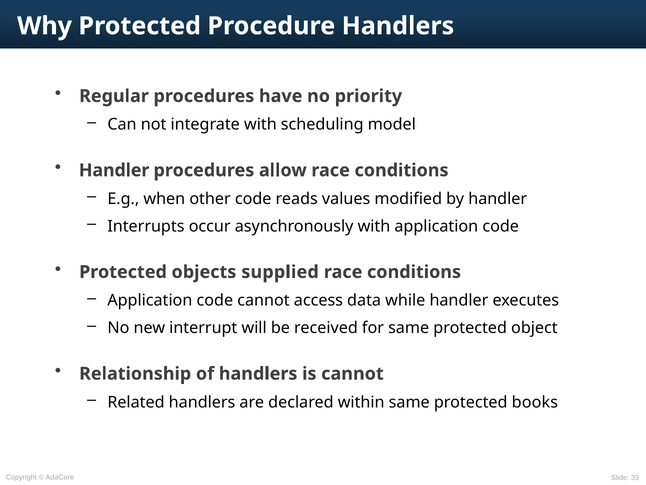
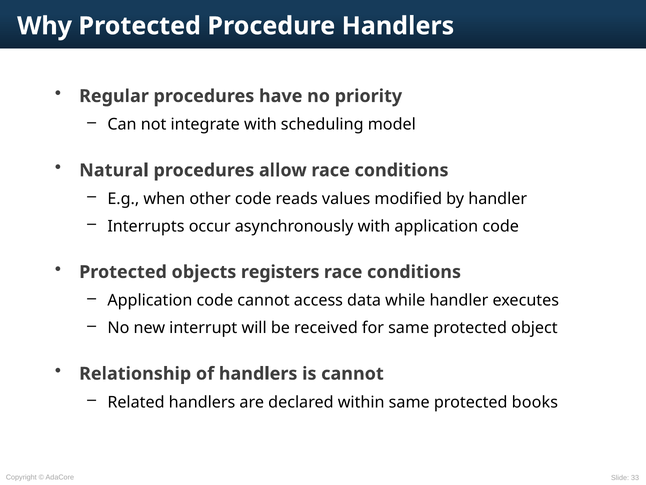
Handler at (114, 170): Handler -> Natural
supplied: supplied -> registers
